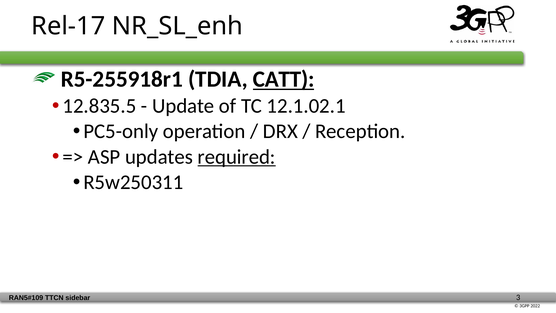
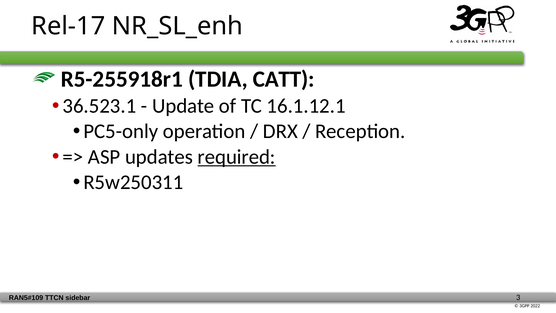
CATT underline: present -> none
12.835.5: 12.835.5 -> 36.523.1
12.1.02.1: 12.1.02.1 -> 16.1.12.1
